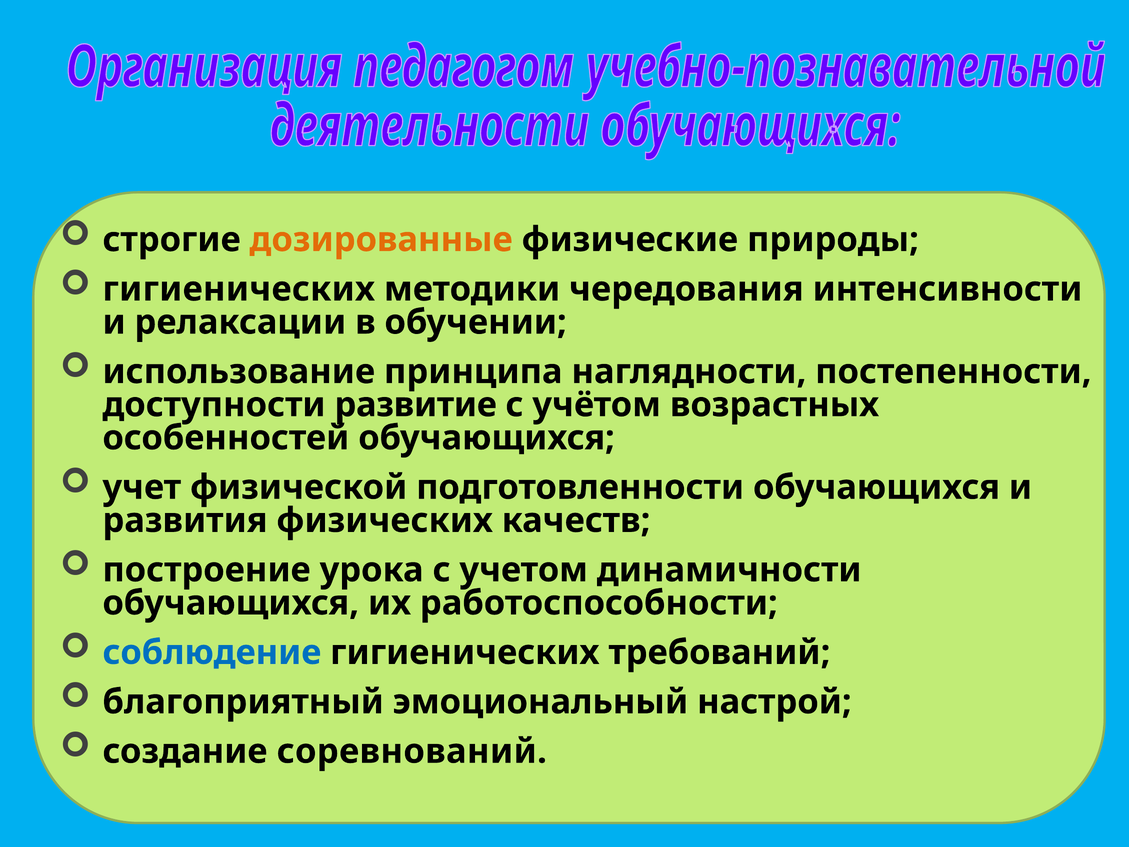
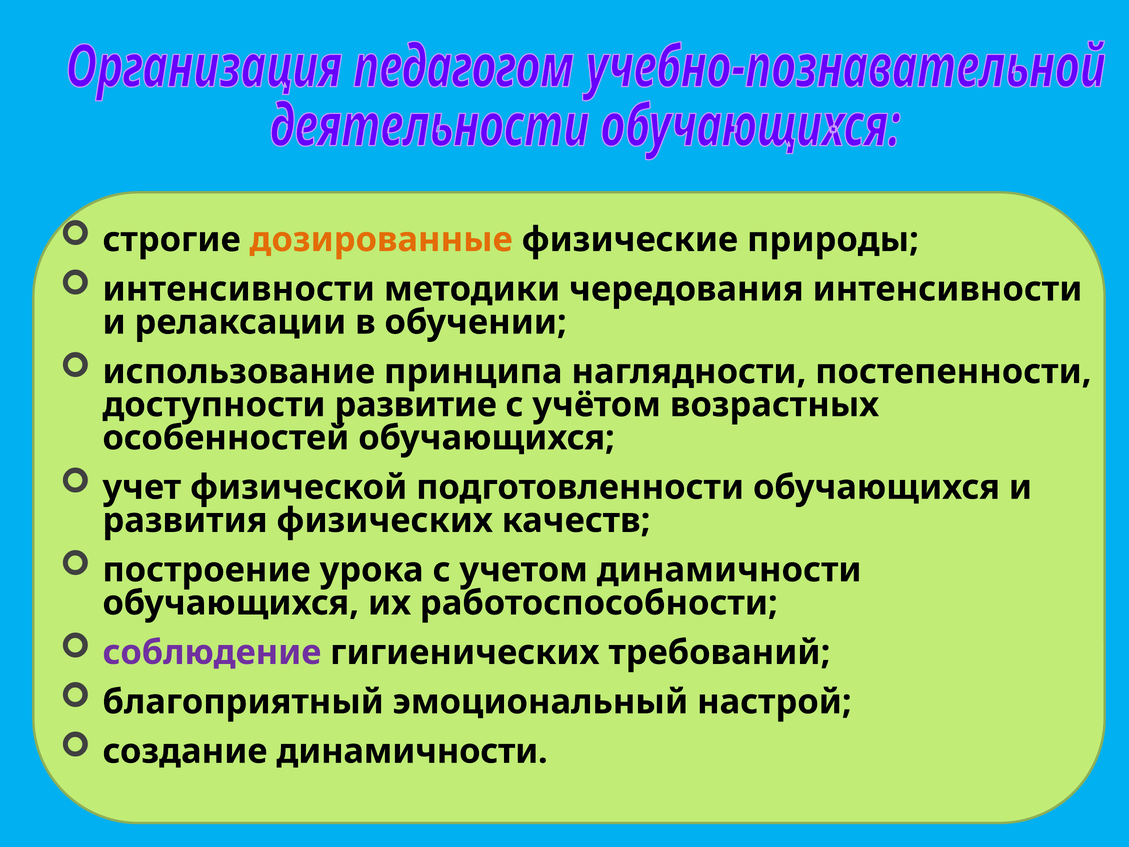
гигиенических at (239, 289): гигиенических -> интенсивности
соблюдение colour: blue -> purple
создание соревнований: соревнований -> динамичности
